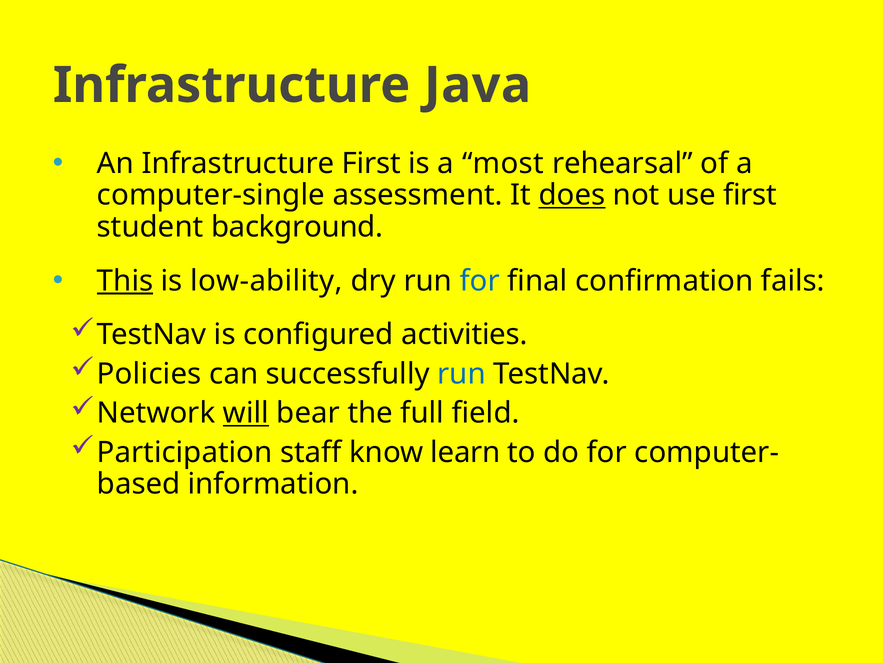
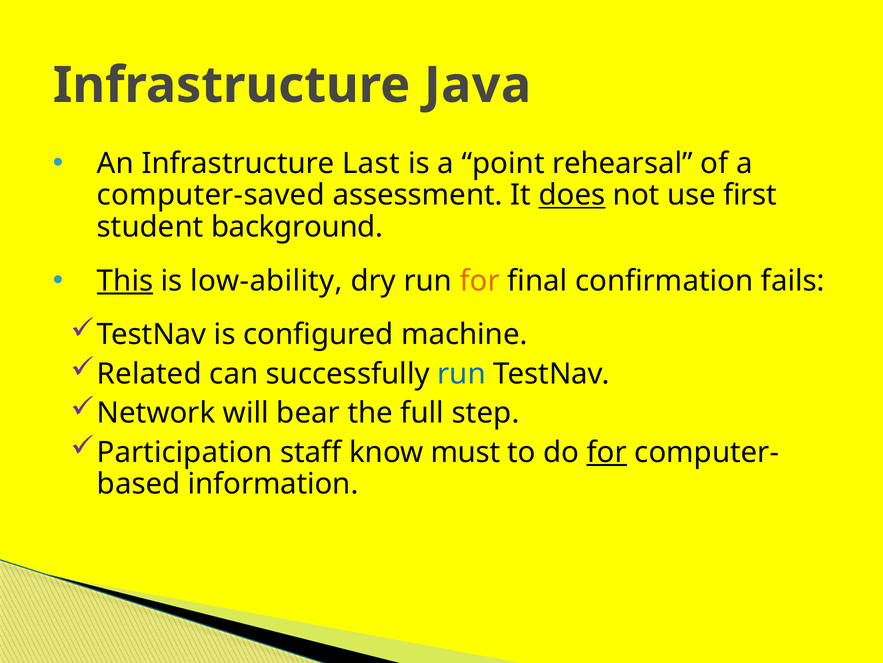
Infrastructure First: First -> Last
most: most -> point
computer-single: computer-single -> computer-saved
for at (480, 281) colour: blue -> orange
activities: activities -> machine
Policies: Policies -> Related
will underline: present -> none
field: field -> step
learn: learn -> must
for at (607, 452) underline: none -> present
